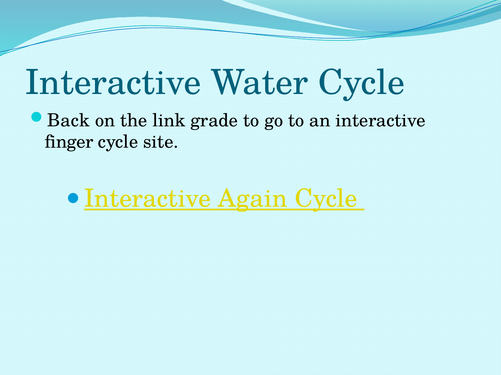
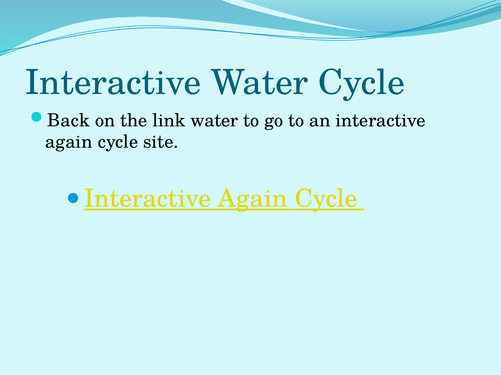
link grade: grade -> water
finger at (69, 142): finger -> again
